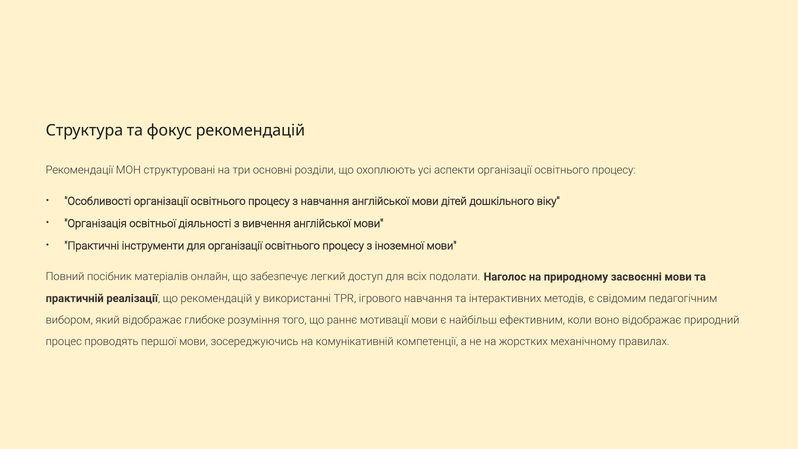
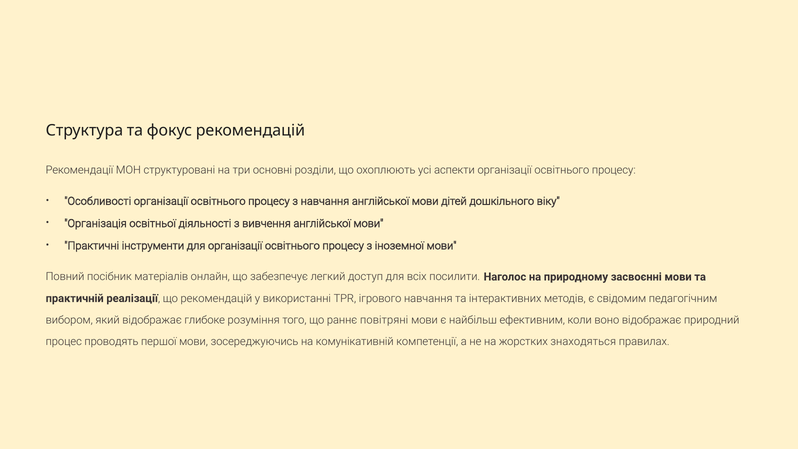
подолати: подолати -> посилити
мотивації: мотивації -> повітряні
механічному: механічному -> знаходяться
